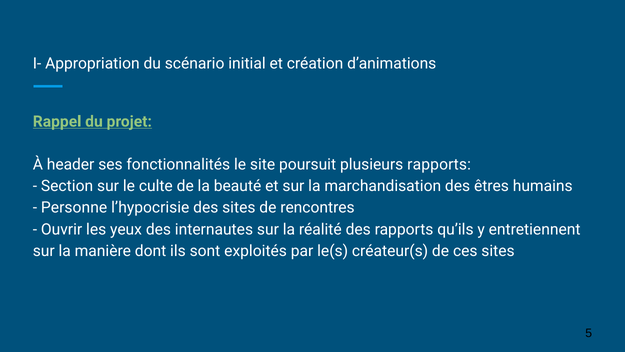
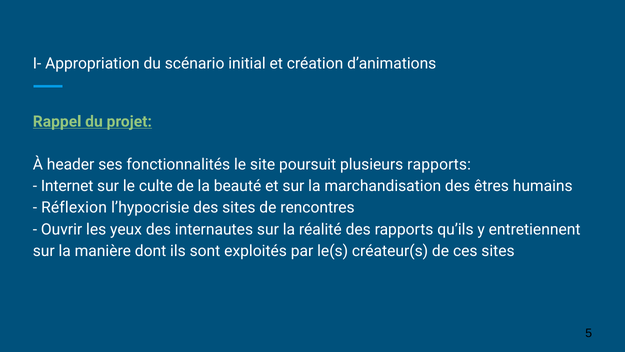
Section: Section -> Internet
Personne: Personne -> Réflexion
